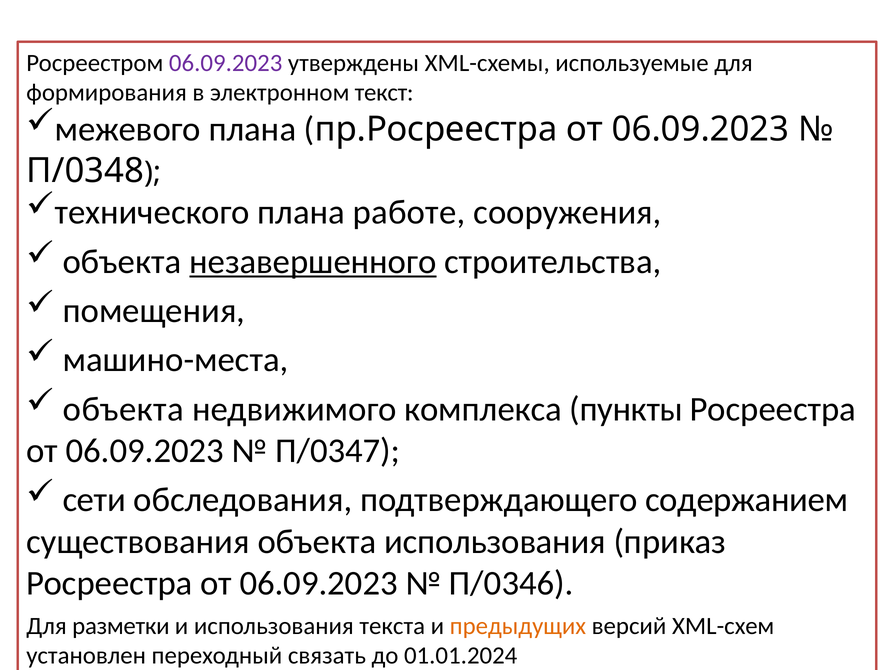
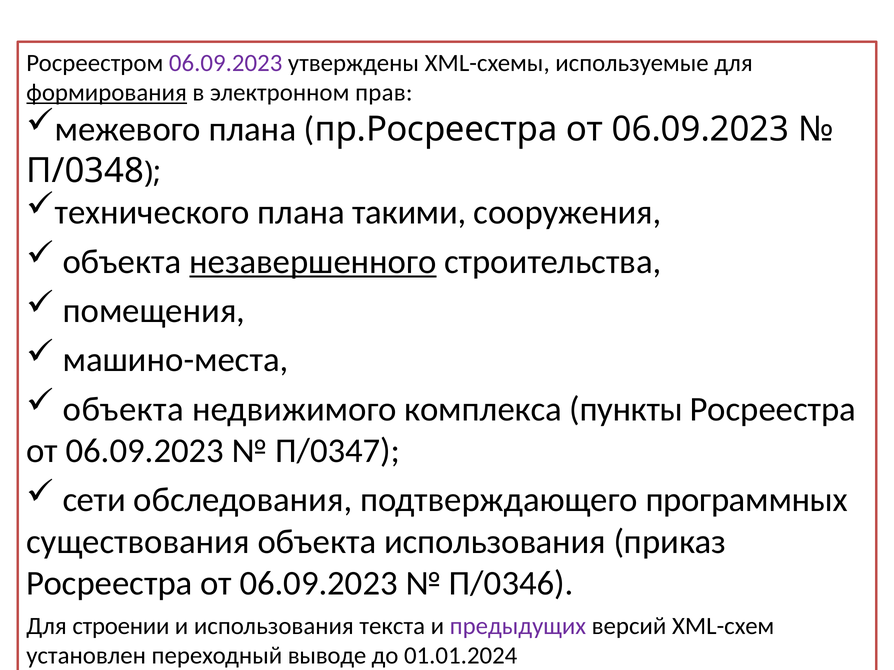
формирования underline: none -> present
текст: текст -> прав
работе: работе -> такими
содержанием: содержанием -> программных
разметки: разметки -> строении
предыдущих colour: orange -> purple
связать: связать -> выводе
